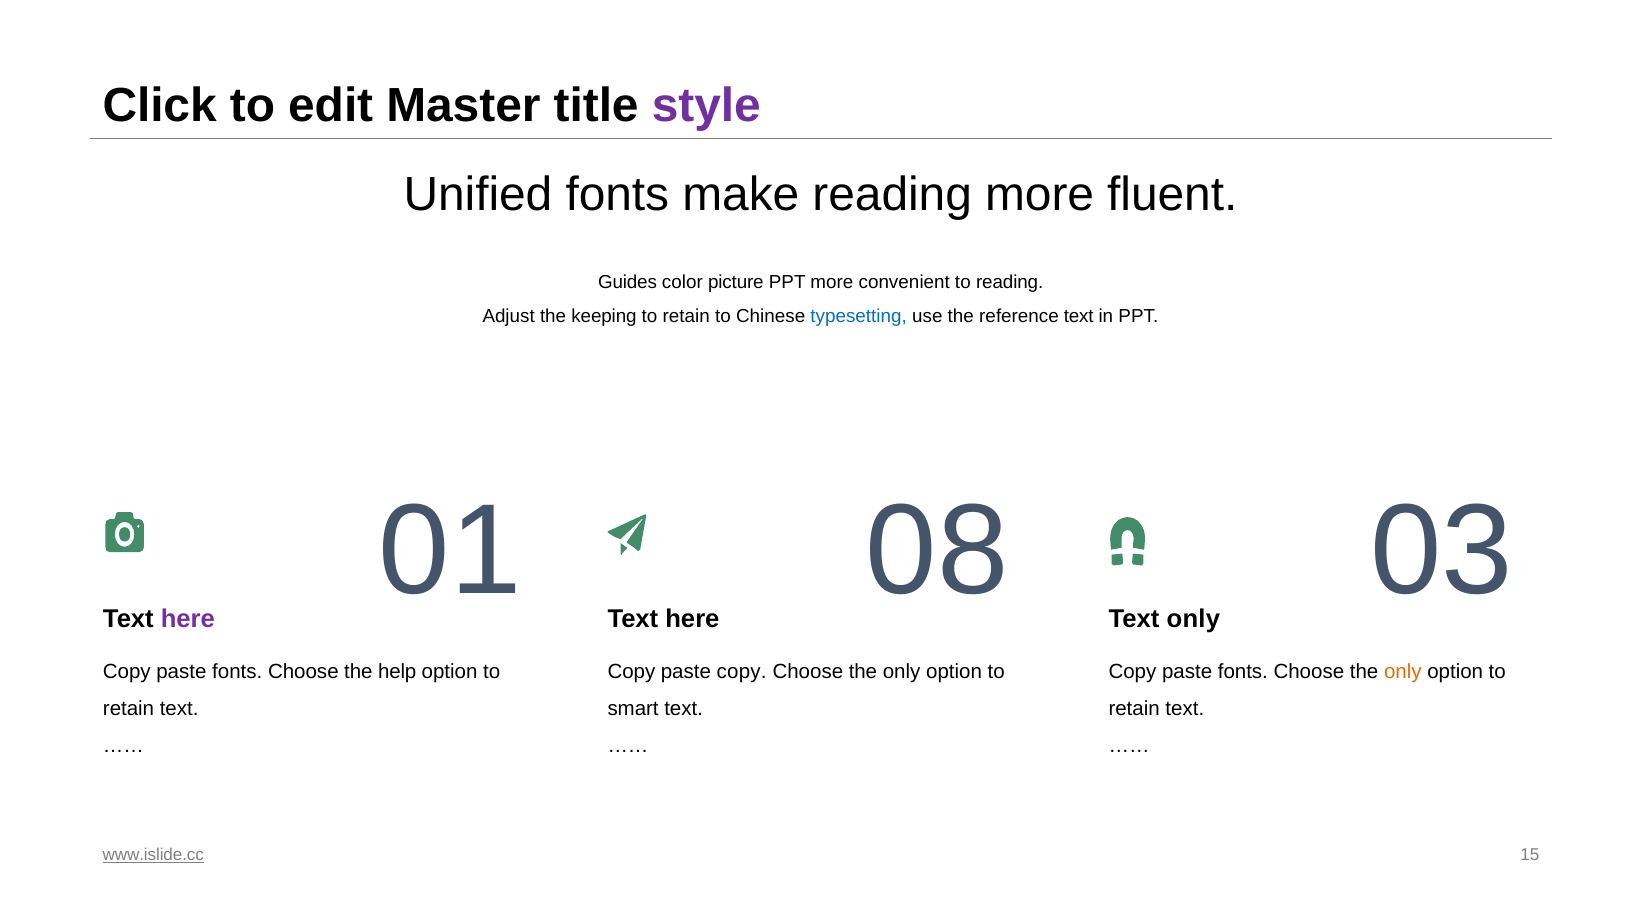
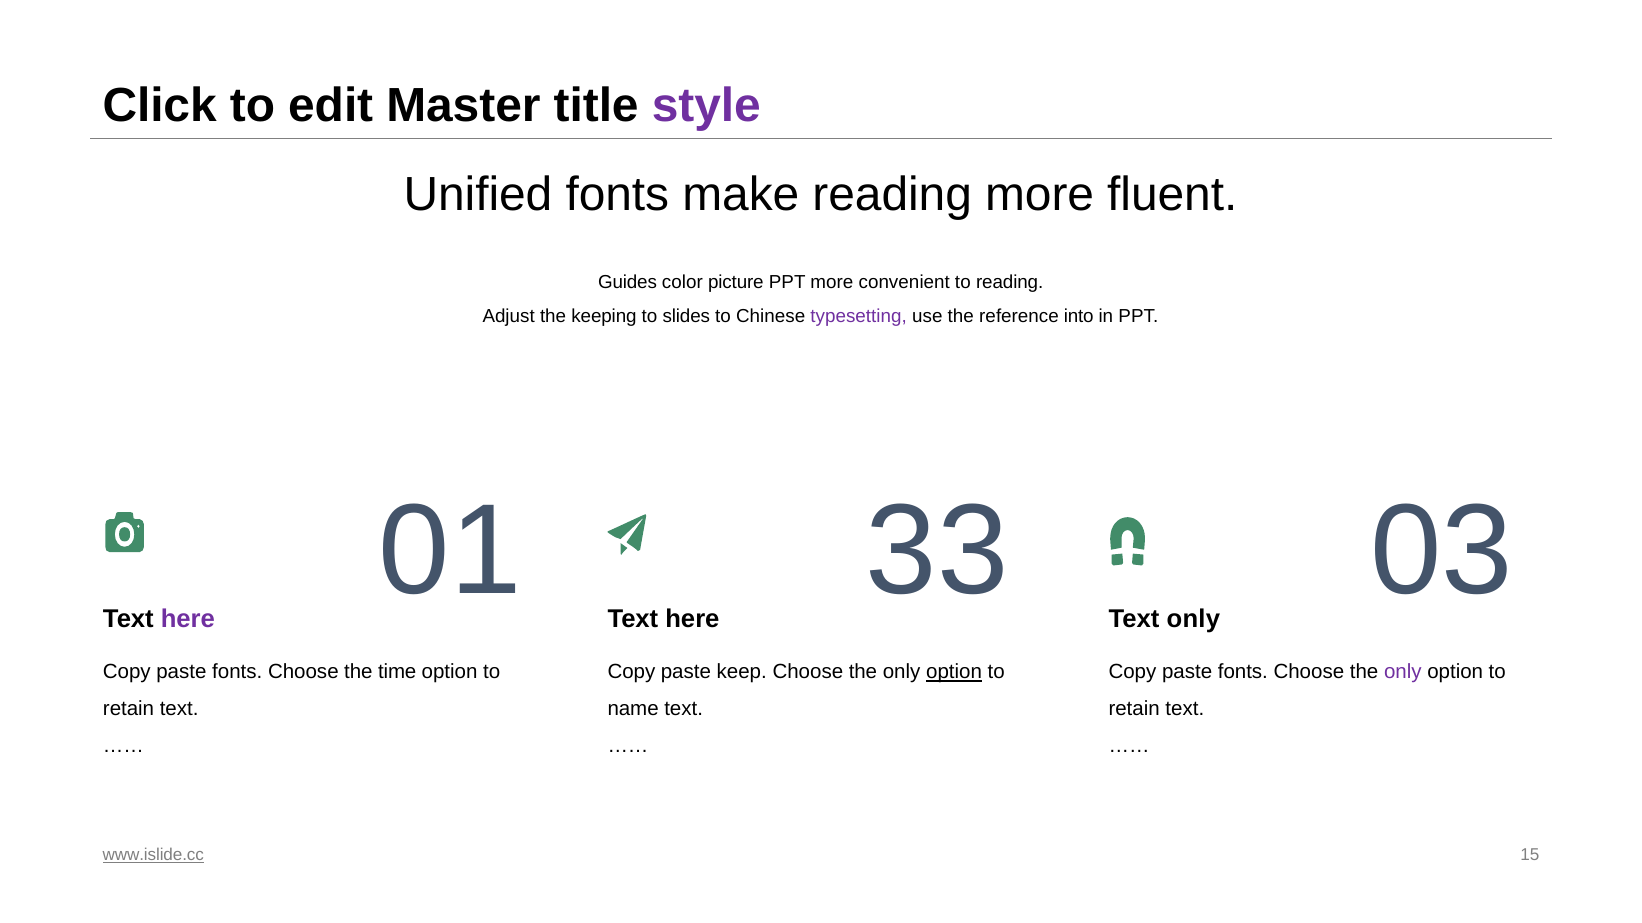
retain at (686, 316): retain -> slides
typesetting colour: blue -> purple
reference text: text -> into
08: 08 -> 33
help: help -> time
paste copy: copy -> keep
option at (954, 673) underline: none -> present
only at (1403, 673) colour: orange -> purple
smart: smart -> name
